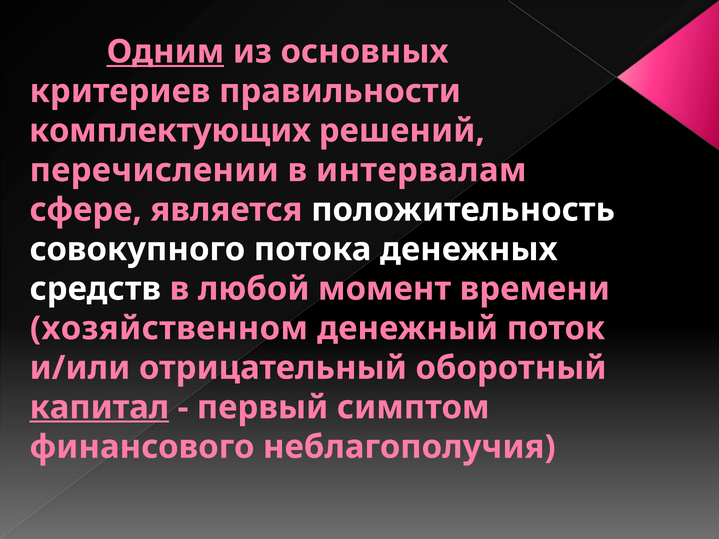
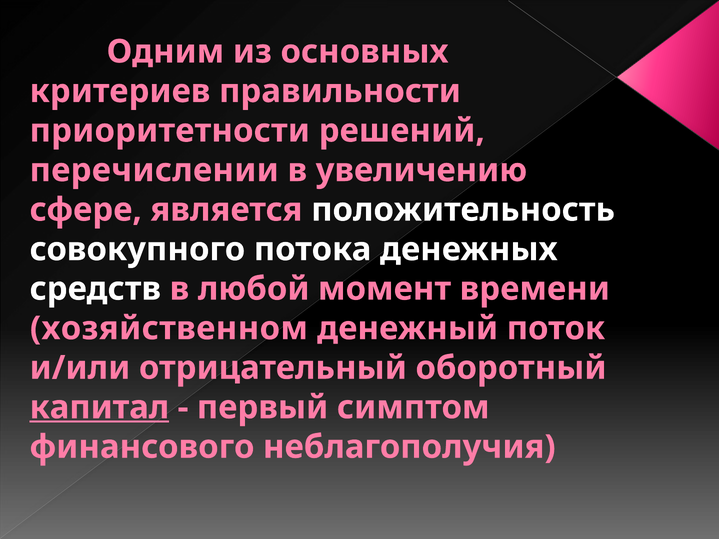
Одним underline: present -> none
комплектующих: комплектующих -> приоритетности
интервалам: интервалам -> увеличению
